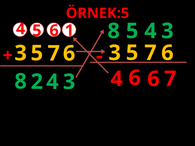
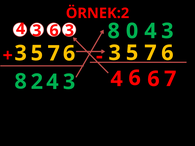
ÖRNEK:5: ÖRNEK:5 -> ÖRNEK:2
4 5: 5 -> 3
6 1: 1 -> 3
5 at (132, 31): 5 -> 0
